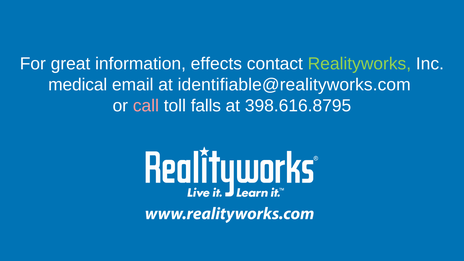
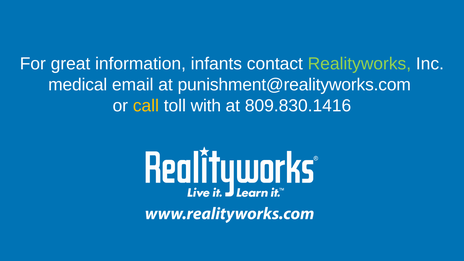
effects: effects -> infants
identifiable@realityworks.com: identifiable@realityworks.com -> punishment@realityworks.com
call colour: pink -> yellow
falls: falls -> with
398.616.8795: 398.616.8795 -> 809.830.1416
